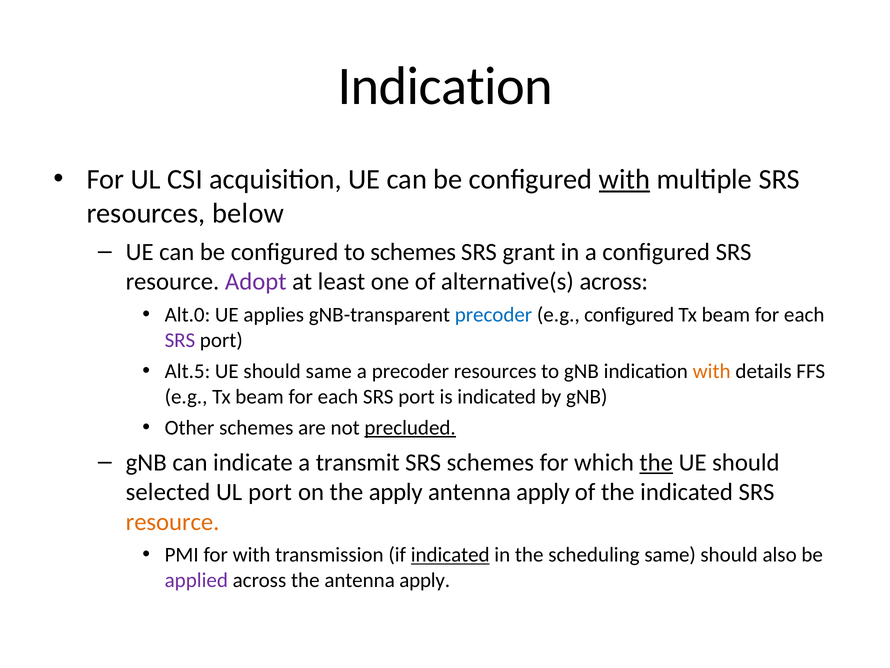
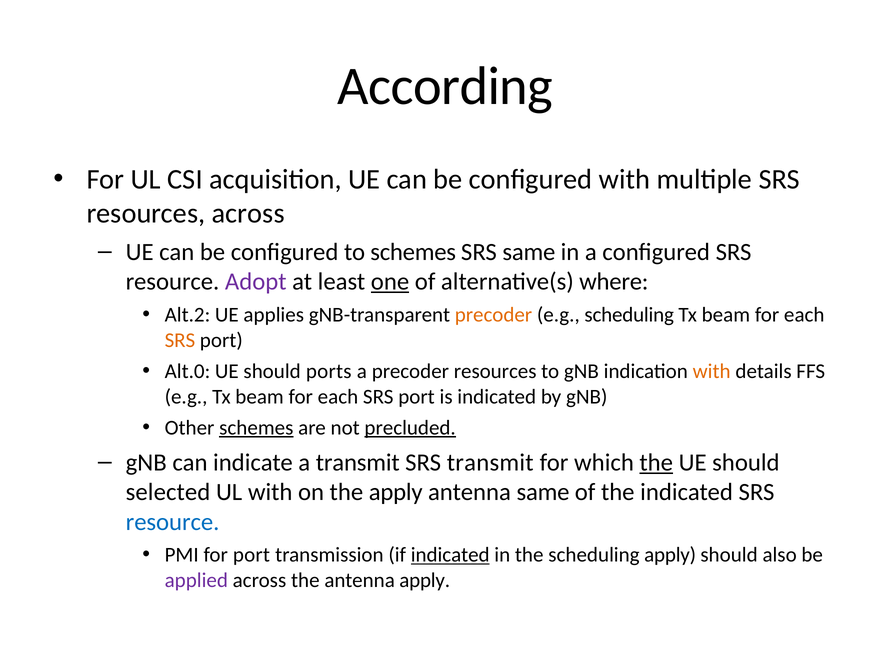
Indication at (445, 86): Indication -> According
with at (624, 179) underline: present -> none
resources below: below -> across
SRS grant: grant -> same
one underline: none -> present
alternative(s across: across -> where
Alt.0: Alt.0 -> Alt.2
precoder at (493, 315) colour: blue -> orange
e.g configured: configured -> scheduling
SRS at (180, 340) colour: purple -> orange
Alt.5: Alt.5 -> Alt.0
should same: same -> ports
schemes at (256, 427) underline: none -> present
SRS schemes: schemes -> transmit
UL port: port -> with
apply at (543, 492): apply -> same
resource at (173, 521) colour: orange -> blue
for with: with -> port
scheduling same: same -> apply
